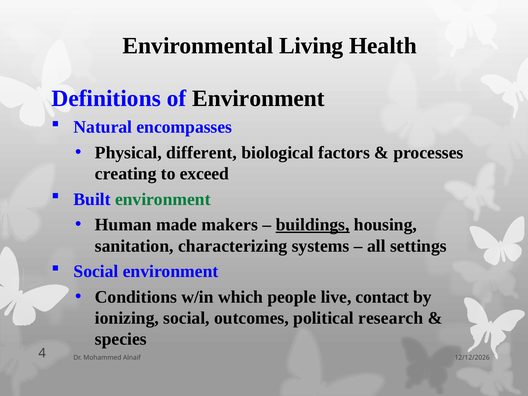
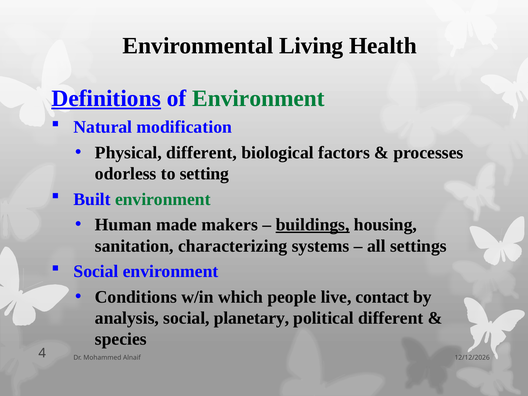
Definitions underline: none -> present
Environment at (258, 98) colour: black -> green
encompasses: encompasses -> modification
creating: creating -> odorless
exceed: exceed -> setting
ionizing: ionizing -> analysis
outcomes: outcomes -> planetary
political research: research -> different
